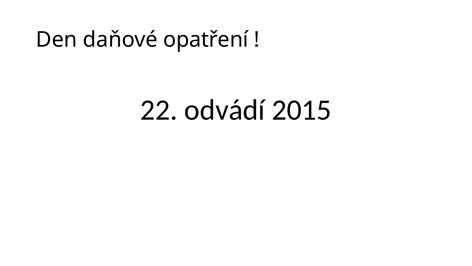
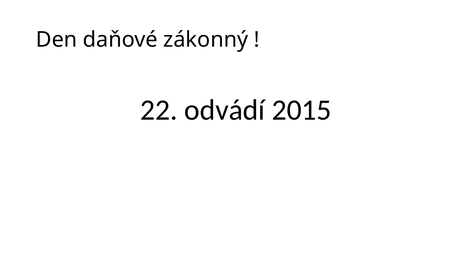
opatření: opatření -> zákonný
